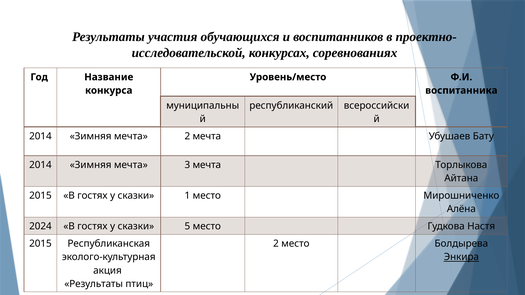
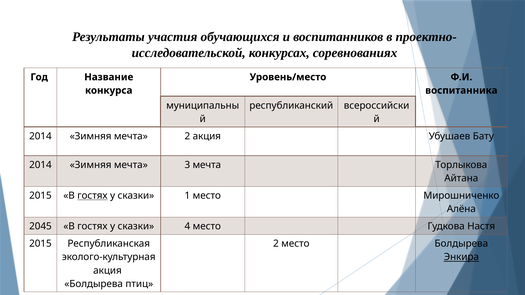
2 мечта: мечта -> акция
гостях at (92, 196) underline: none -> present
2024: 2024 -> 2045
5: 5 -> 4
Результаты at (94, 284): Результаты -> Болдырева
